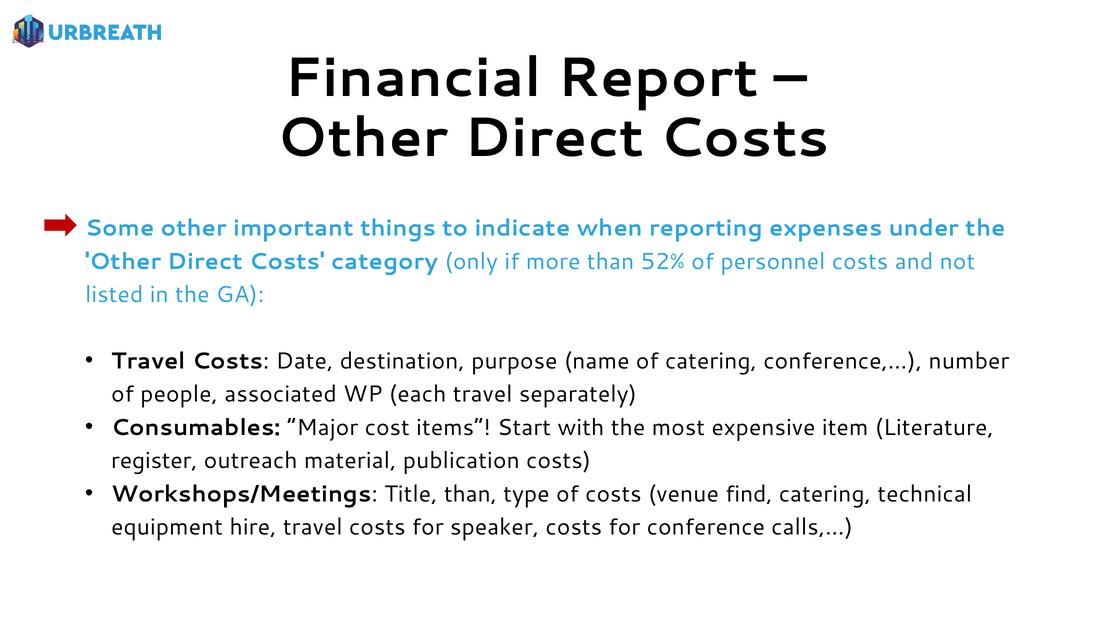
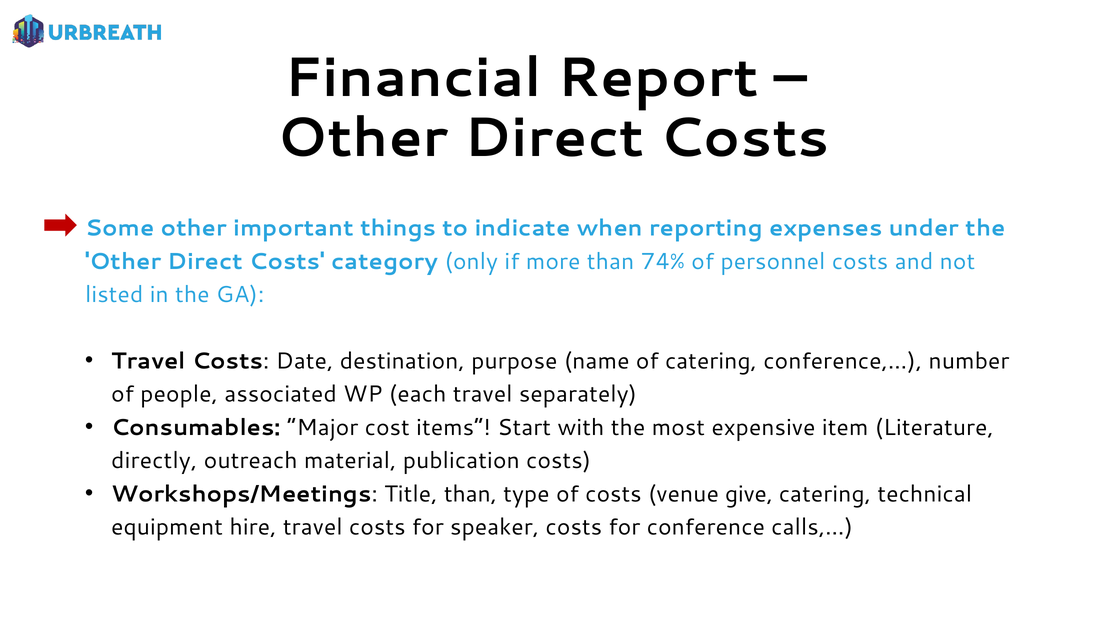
52%: 52% -> 74%
register: register -> directly
find: find -> give
